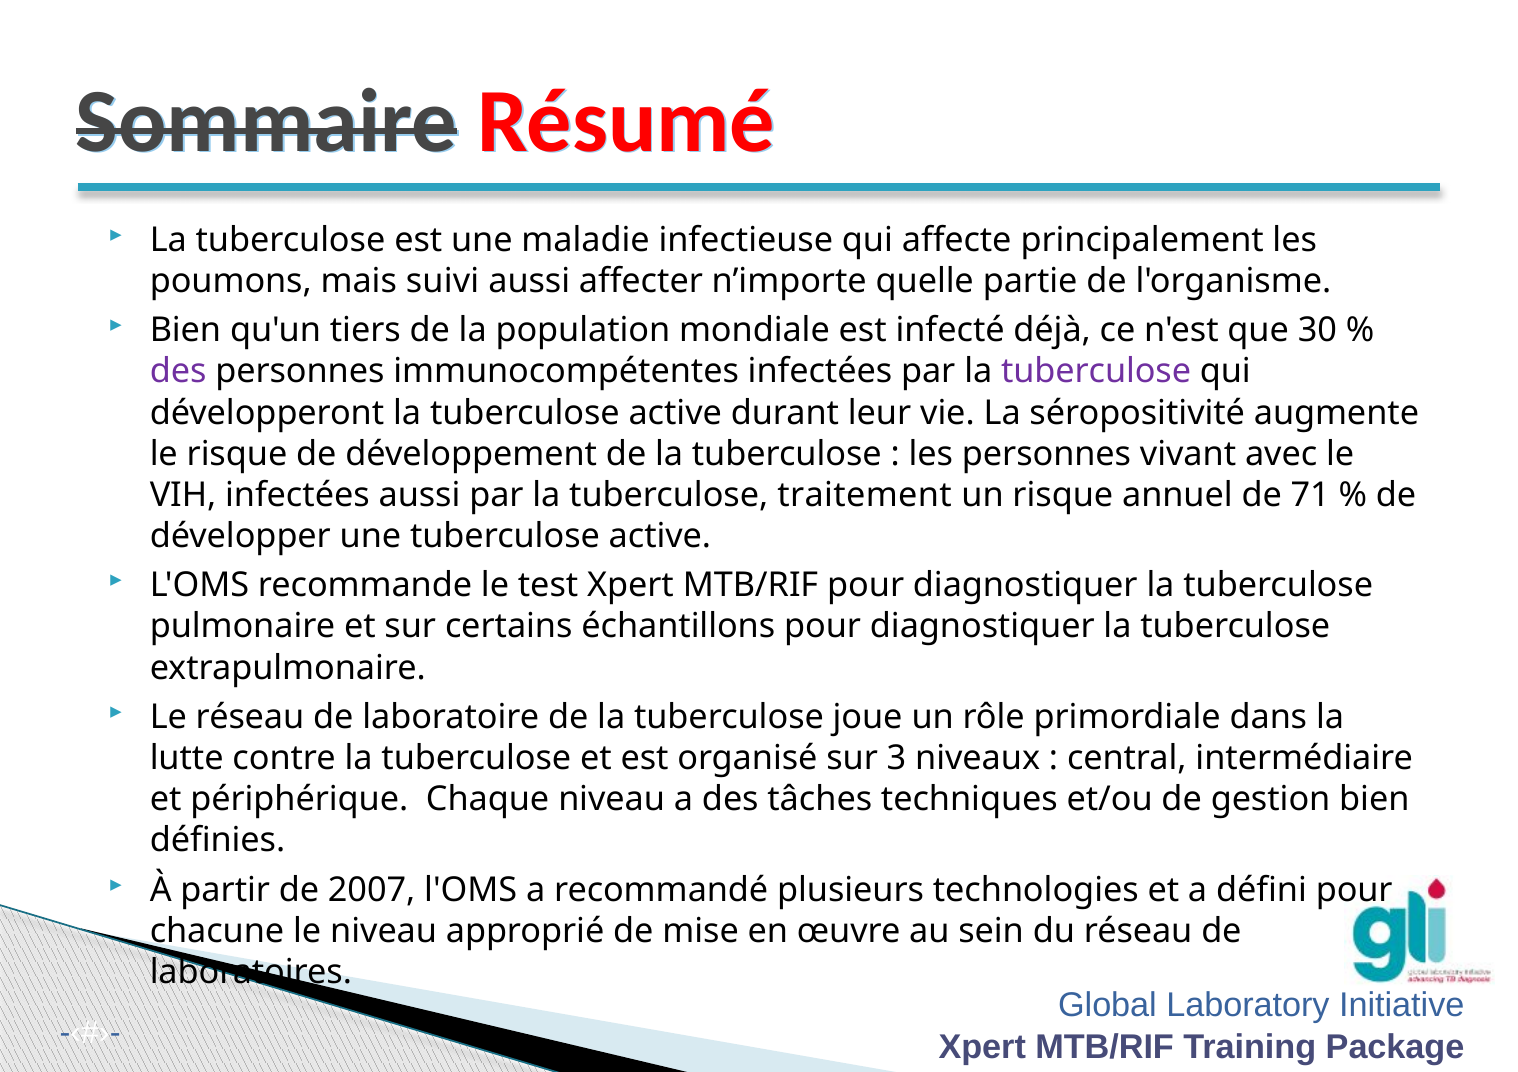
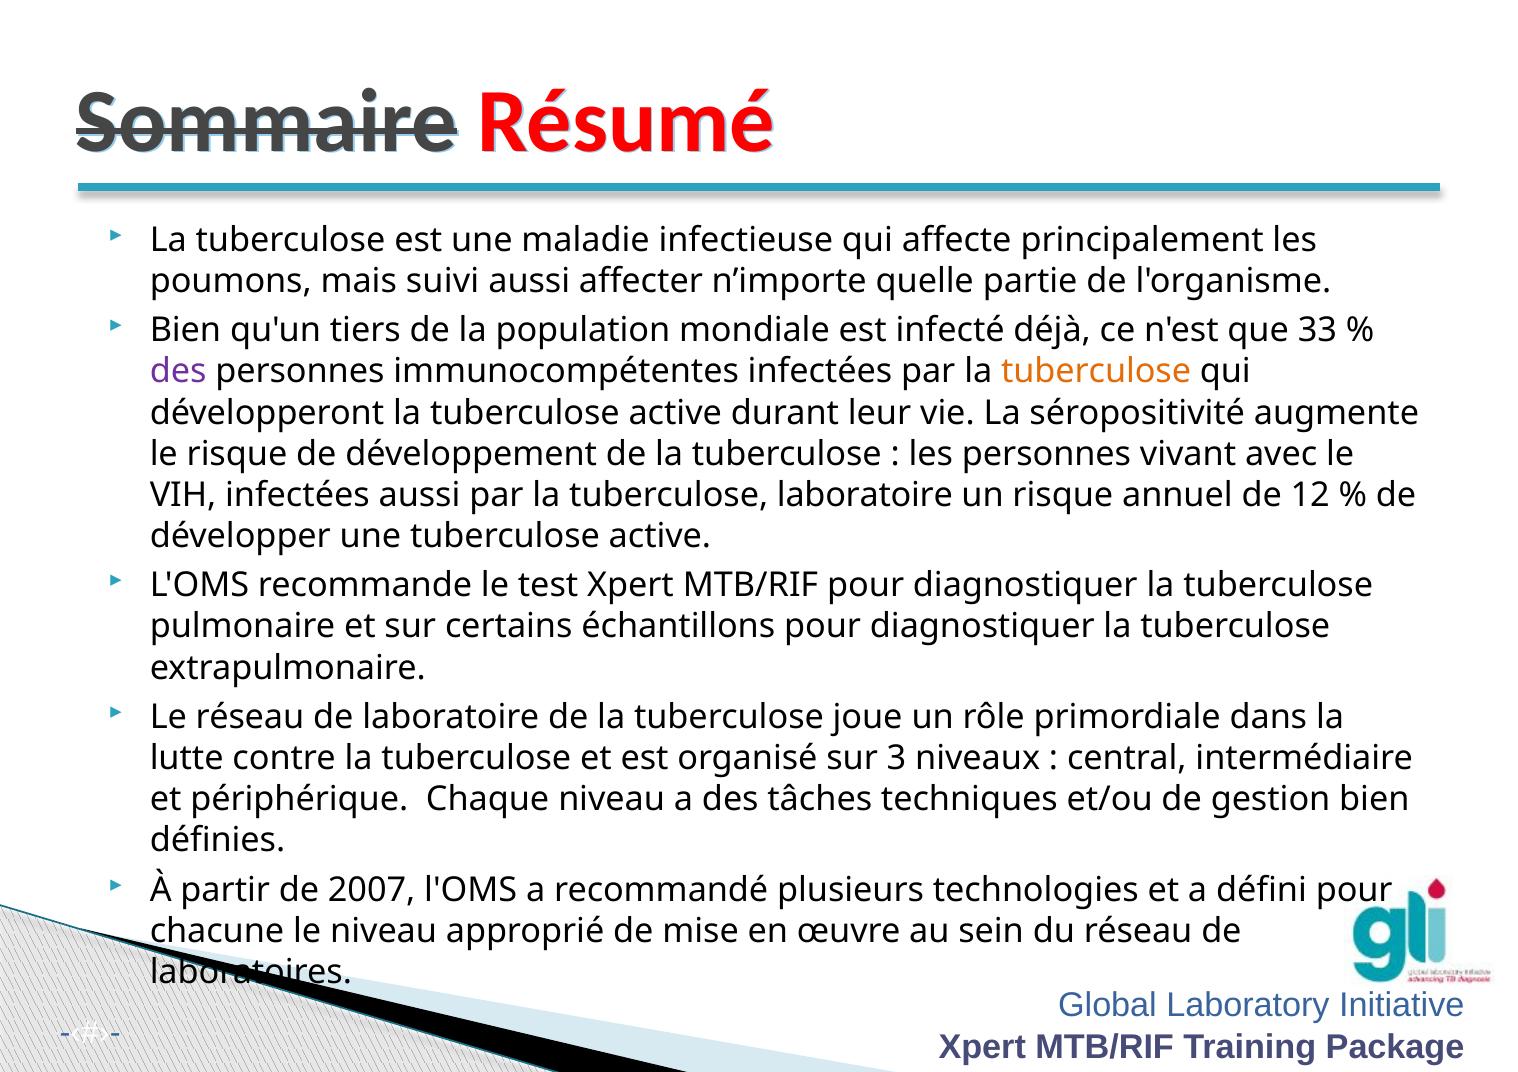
30: 30 -> 33
tuberculose at (1096, 371) colour: purple -> orange
tuberculose traitement: traitement -> laboratoire
71: 71 -> 12
